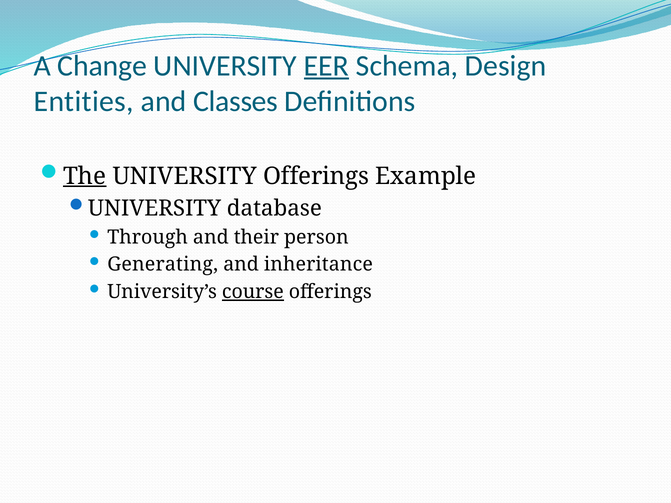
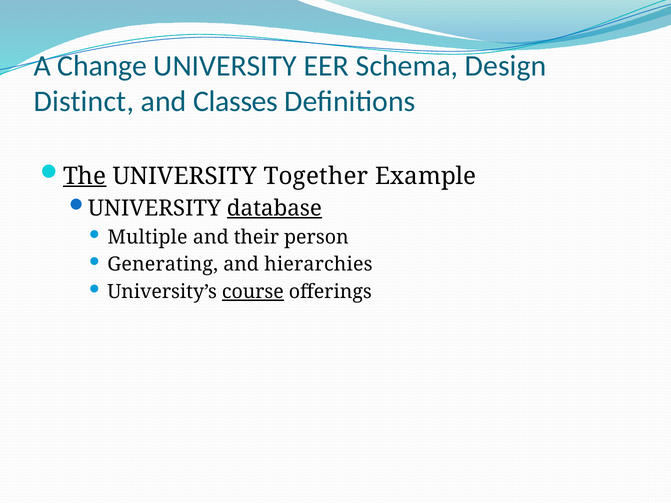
EER underline: present -> none
Entities: Entities -> Distinct
UNIVERSITY Offerings: Offerings -> Together
database underline: none -> present
Through: Through -> Multiple
inheritance: inheritance -> hierarchies
